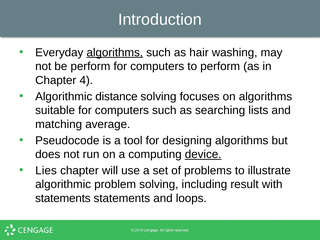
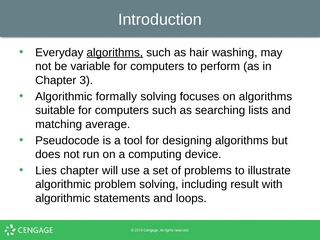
be perform: perform -> variable
4: 4 -> 3
distance: distance -> formally
device underline: present -> none
statements at (63, 198): statements -> algorithmic
